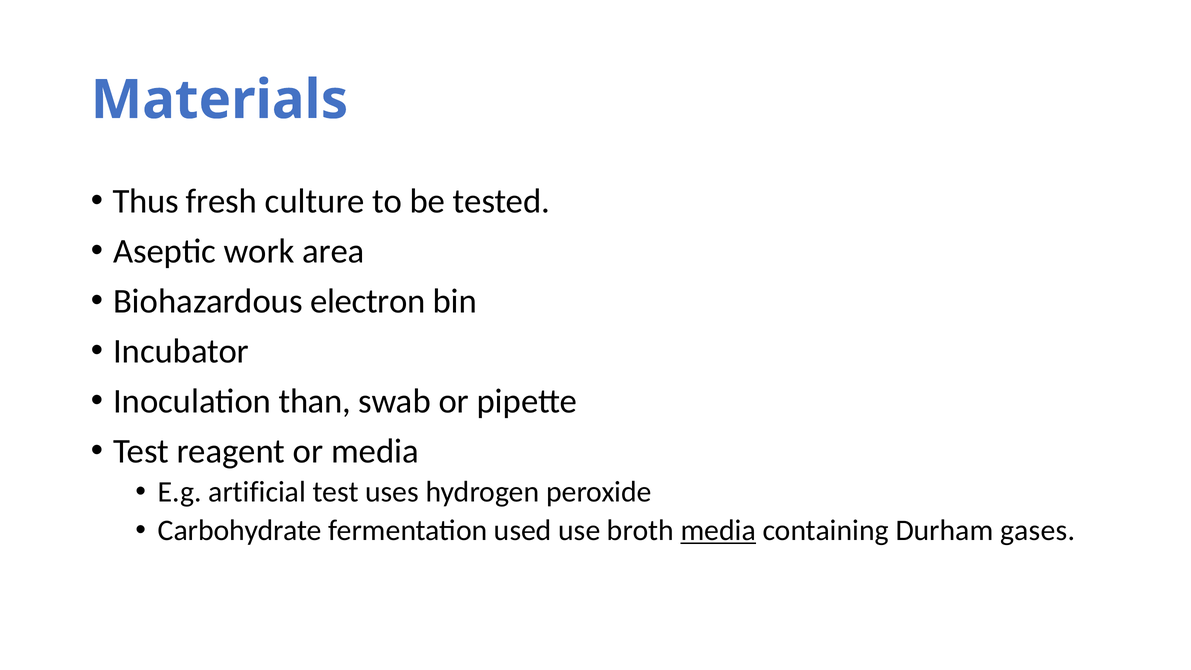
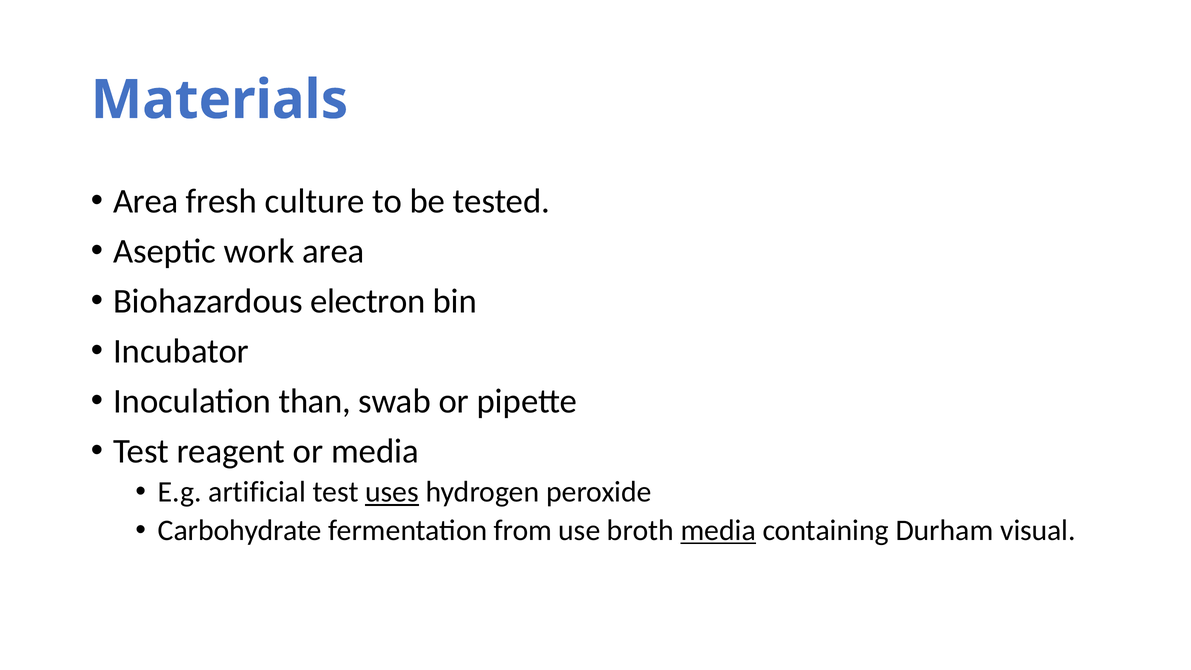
Thus at (146, 201): Thus -> Area
uses underline: none -> present
used: used -> from
gases: gases -> visual
